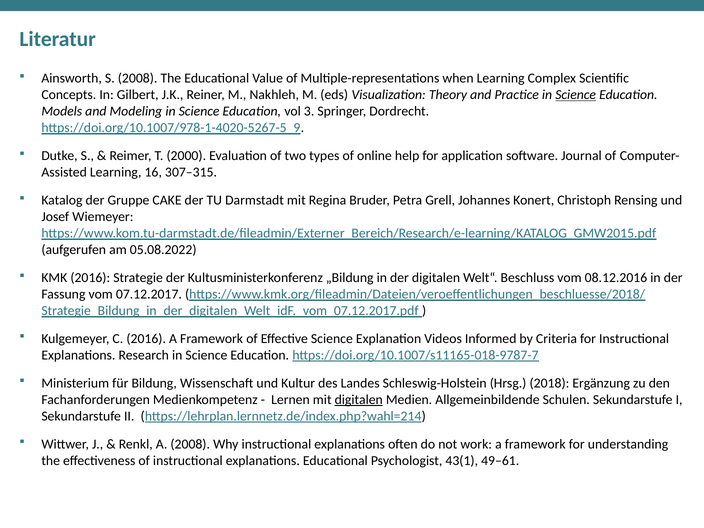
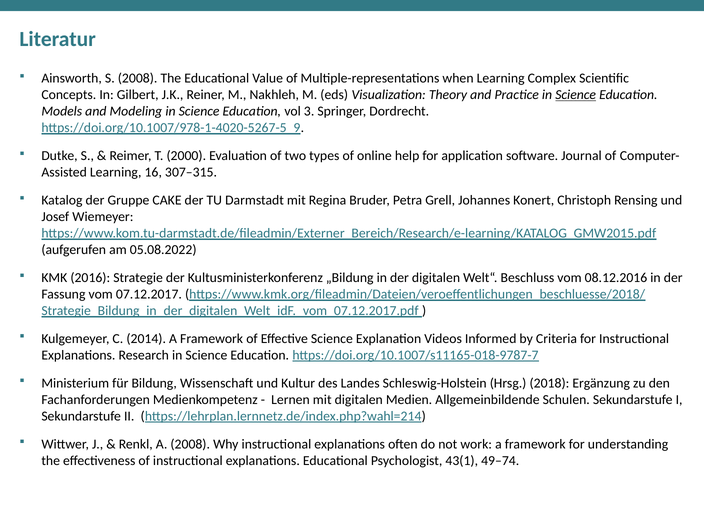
C 2016: 2016 -> 2014
digitalen at (359, 400) underline: present -> none
49–61: 49–61 -> 49–74
